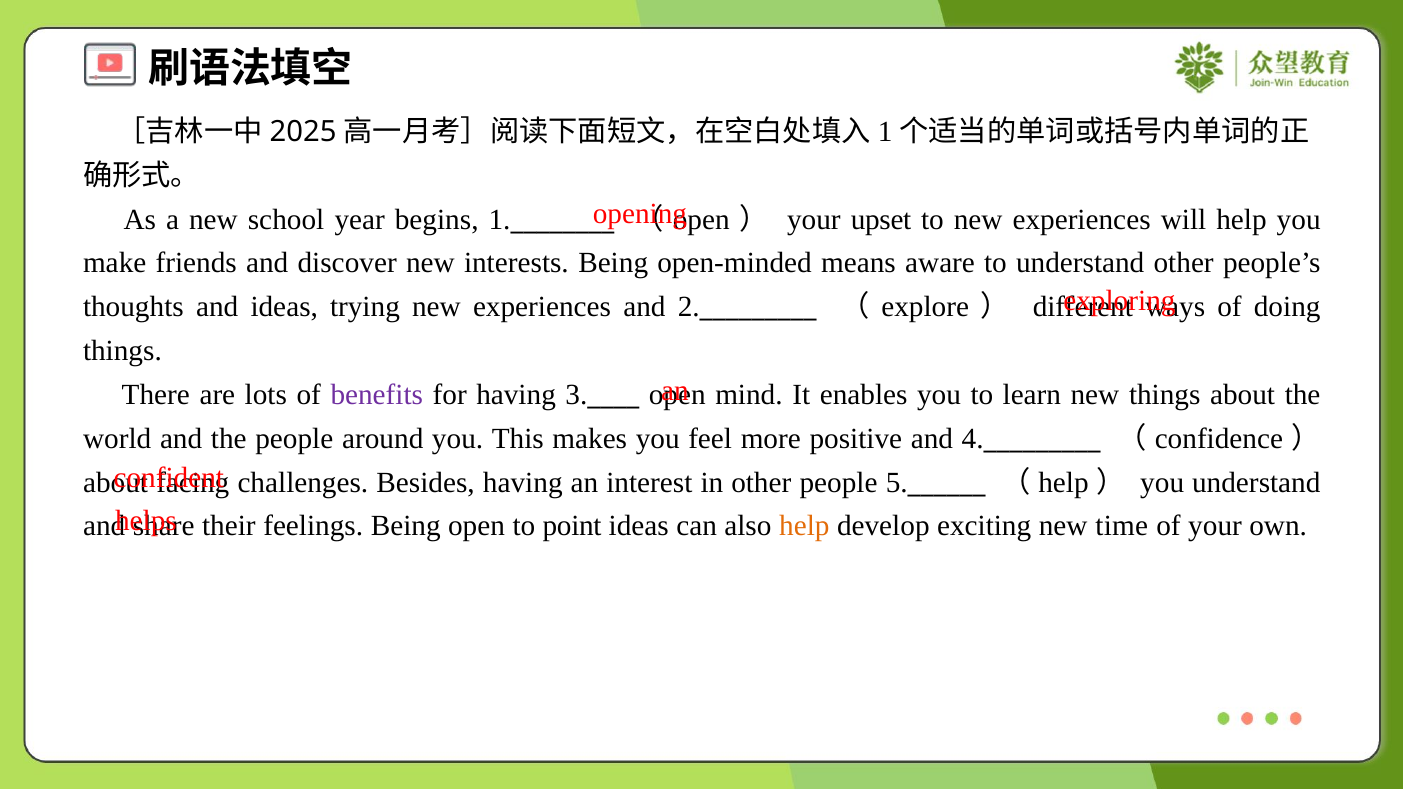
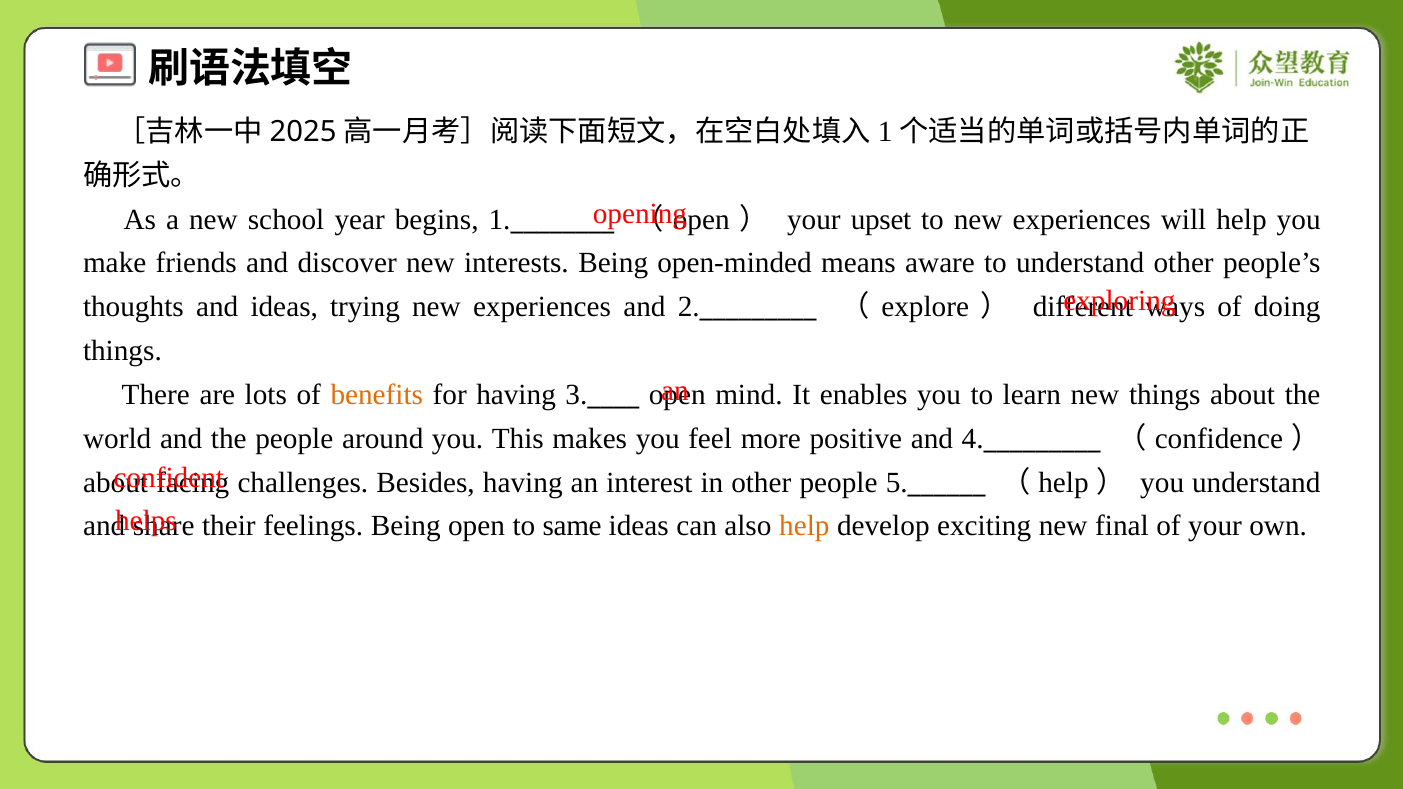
benefits colour: purple -> orange
point: point -> same
time: time -> final
